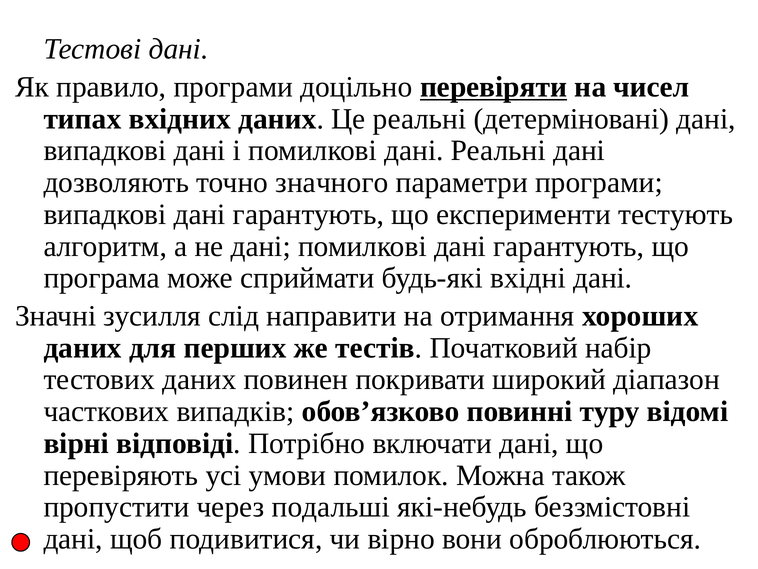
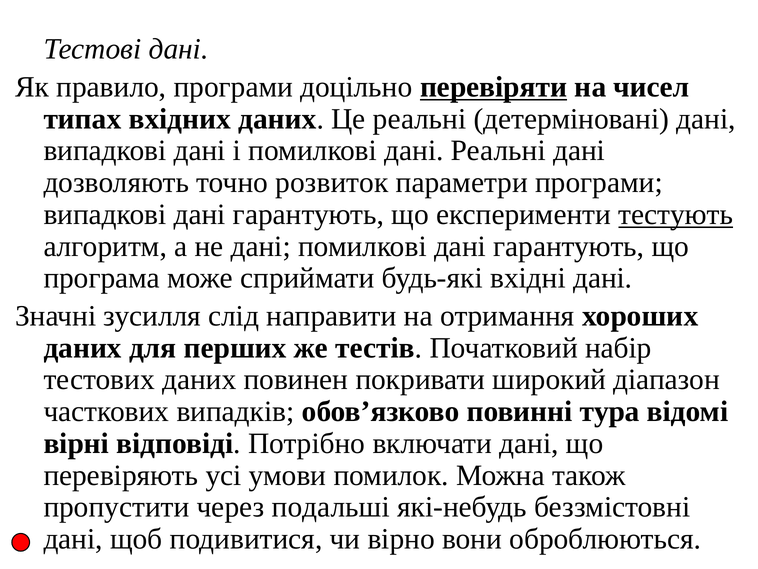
значного: значного -> розвиток
тестують underline: none -> present
туру: туру -> тура
